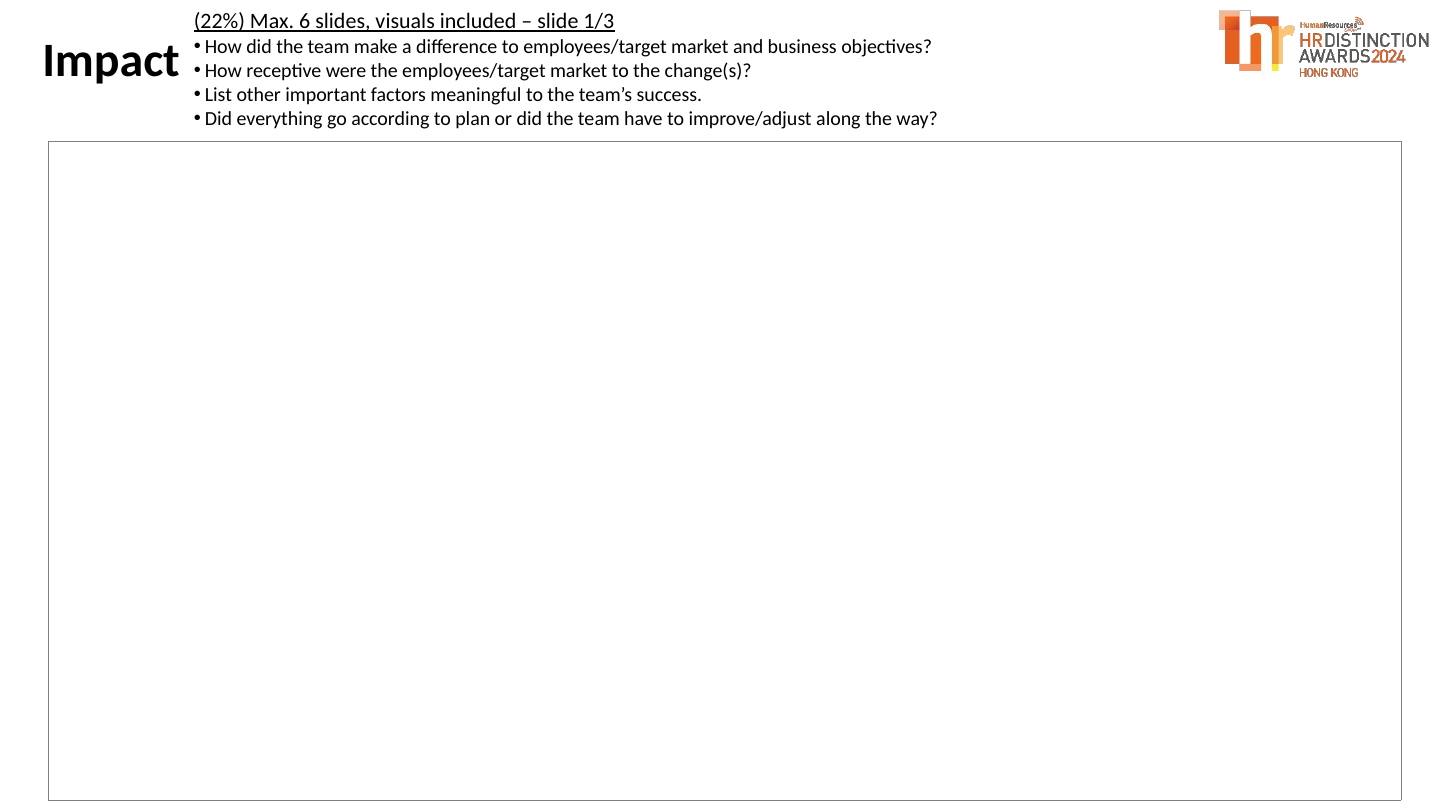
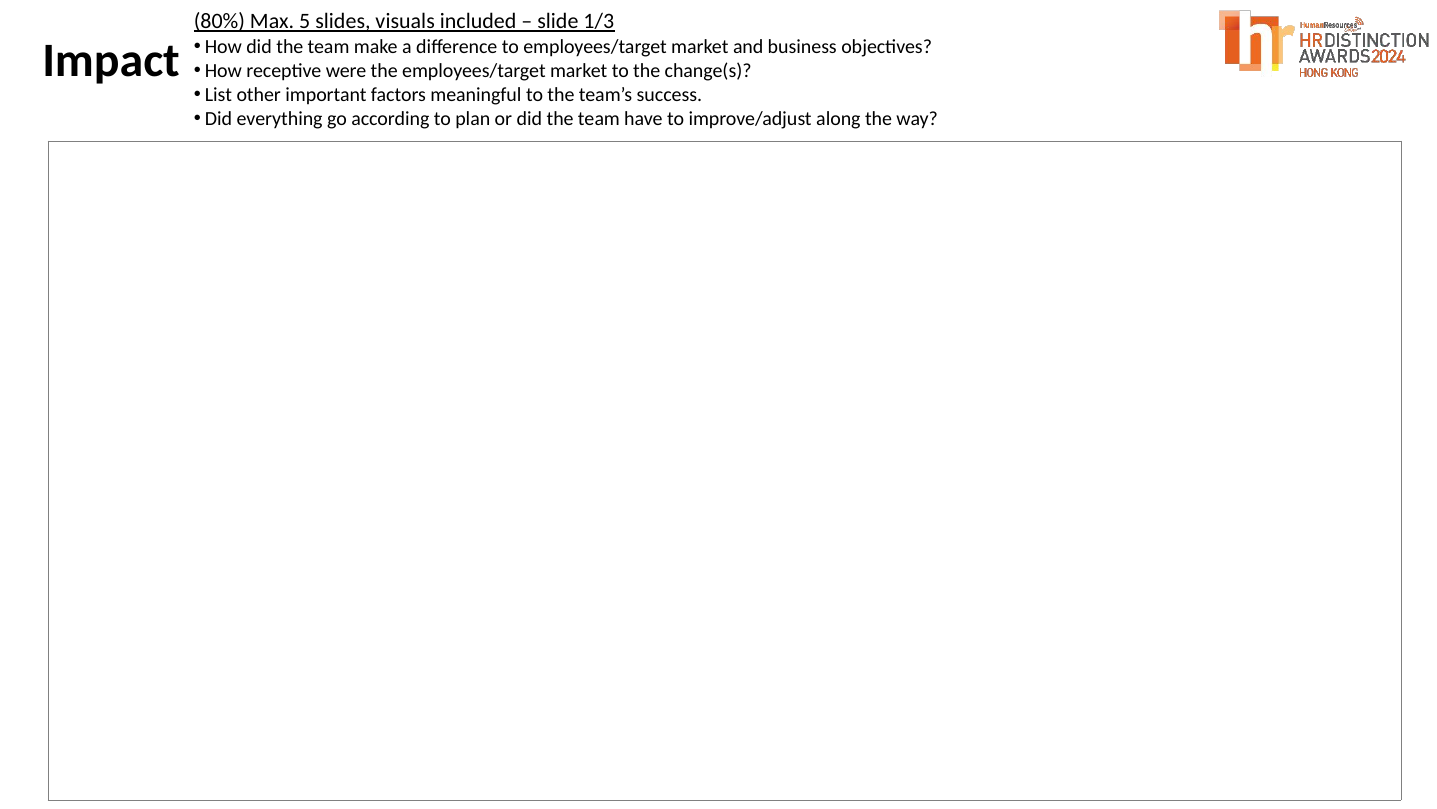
22%: 22% -> 80%
6: 6 -> 5
